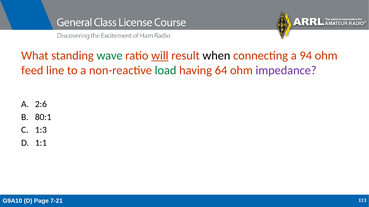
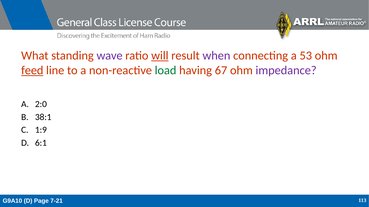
wave colour: green -> purple
when colour: black -> purple
94: 94 -> 53
feed underline: none -> present
64: 64 -> 67
2:6: 2:6 -> 2:0
80:1: 80:1 -> 38:1
1:3: 1:3 -> 1:9
1:1: 1:1 -> 6:1
